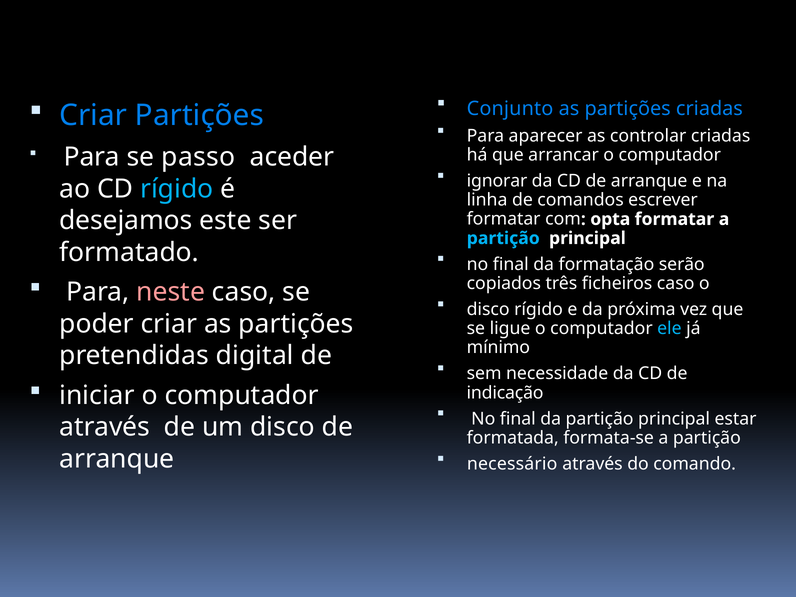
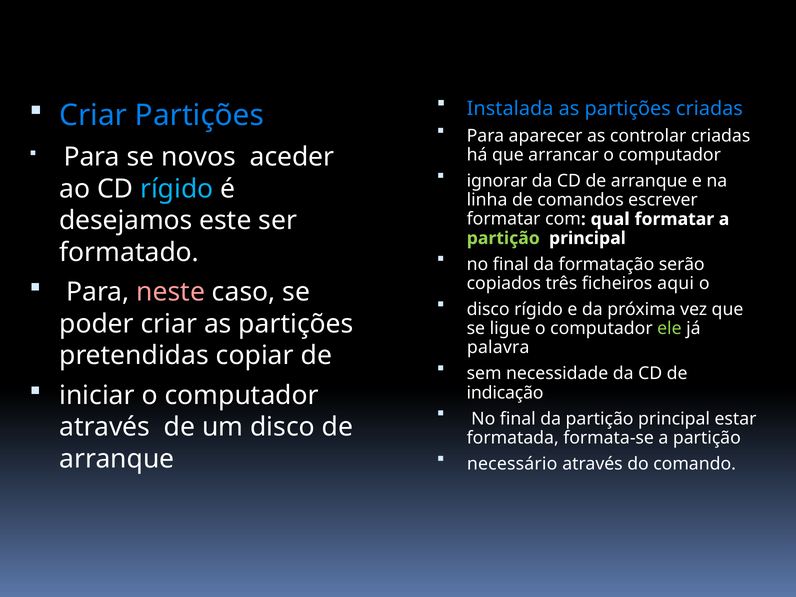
Conjunto: Conjunto -> Instalada
passo: passo -> novos
opta: opta -> qual
partição at (503, 238) colour: light blue -> light green
ficheiros caso: caso -> aqui
ele colour: light blue -> light green
mínimo: mínimo -> palavra
digital: digital -> copiar
